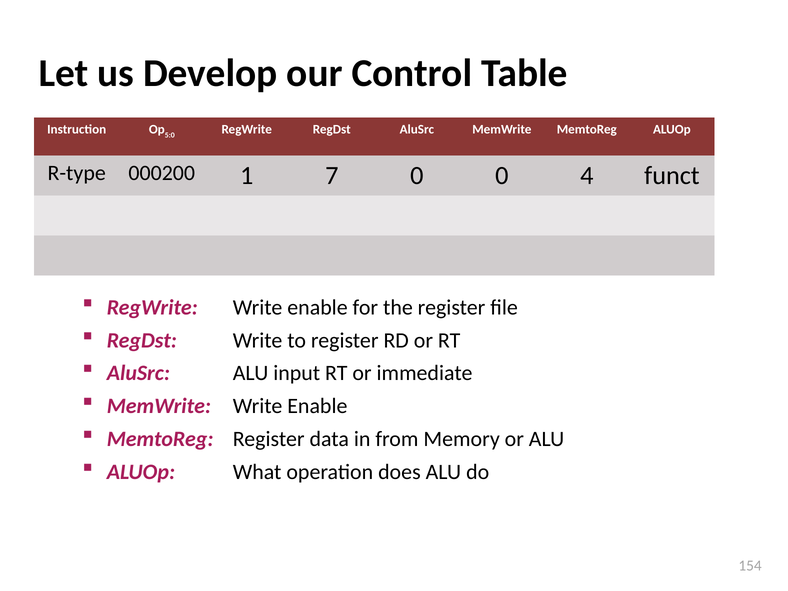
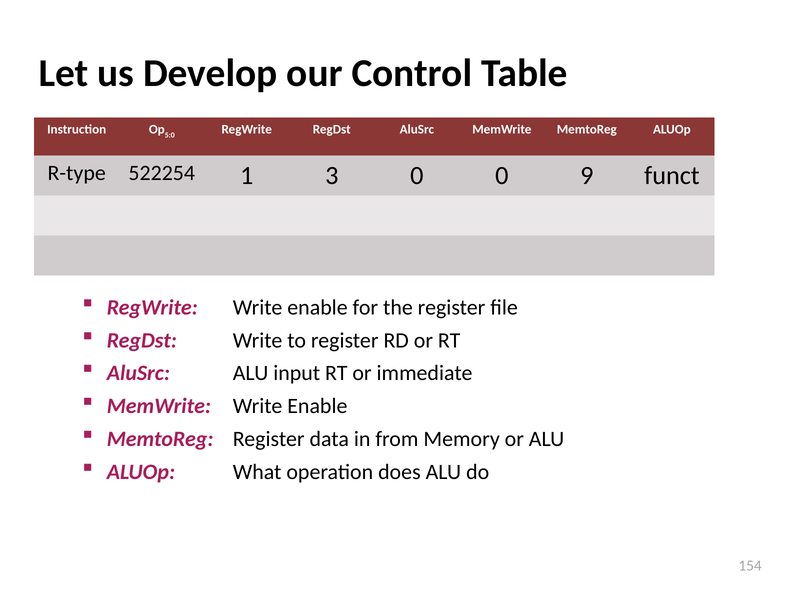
000200: 000200 -> 522254
7: 7 -> 3
4: 4 -> 9
